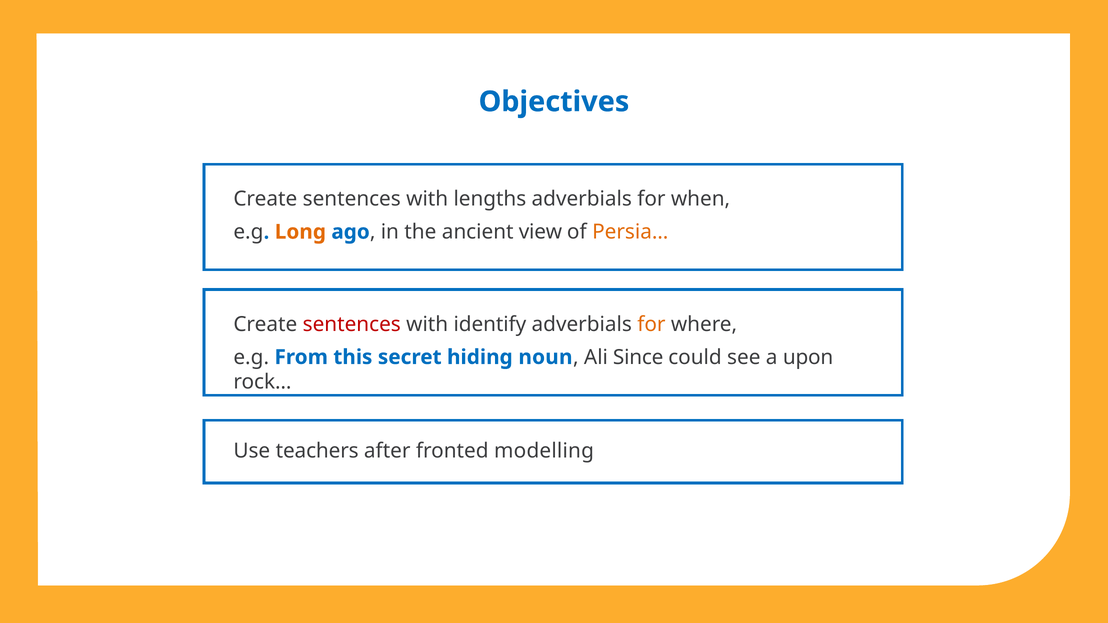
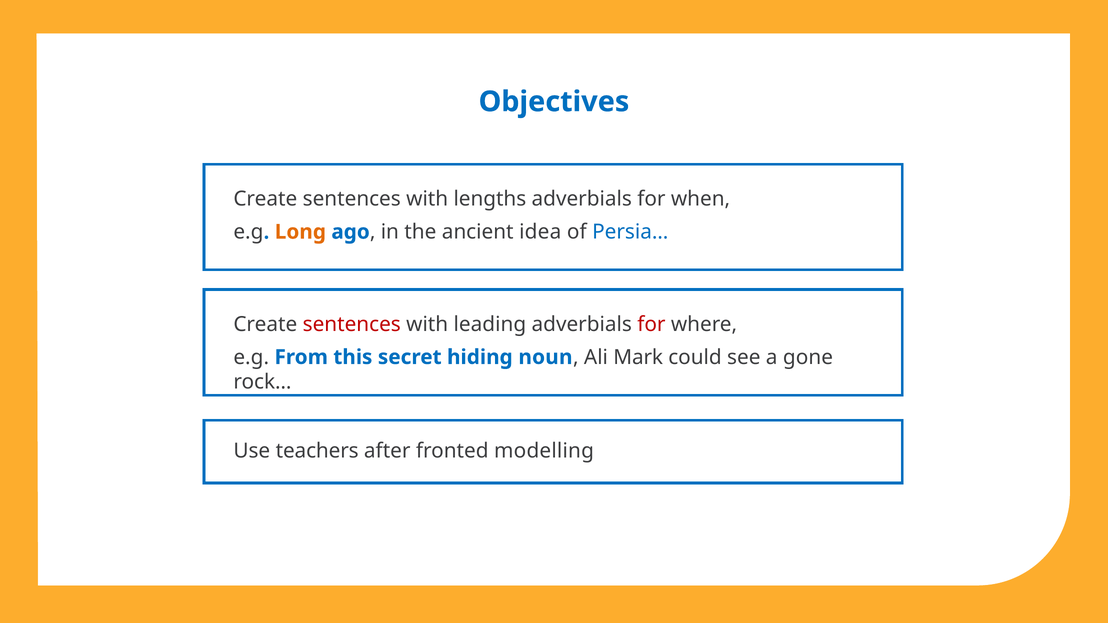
view: view -> idea
Persia… colour: orange -> blue
identify: identify -> leading
for at (651, 324) colour: orange -> red
Since: Since -> Mark
upon: upon -> gone
